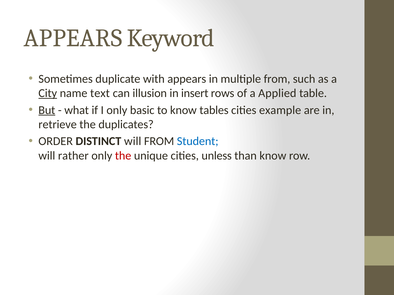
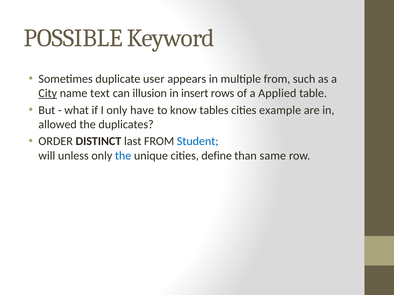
APPEARS at (73, 38): APPEARS -> POSSIBLE
with: with -> user
But underline: present -> none
basic: basic -> have
retrieve: retrieve -> allowed
DISTINCT will: will -> last
rather: rather -> unless
the at (123, 156) colour: red -> blue
unless: unless -> define
than know: know -> same
